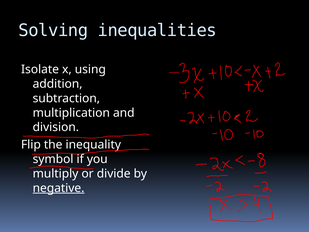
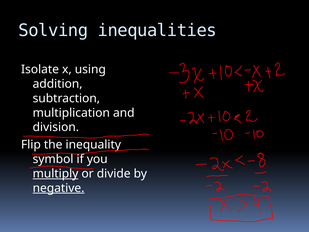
multiply underline: none -> present
